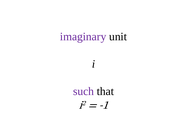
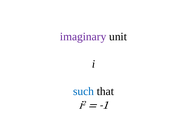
such colour: purple -> blue
